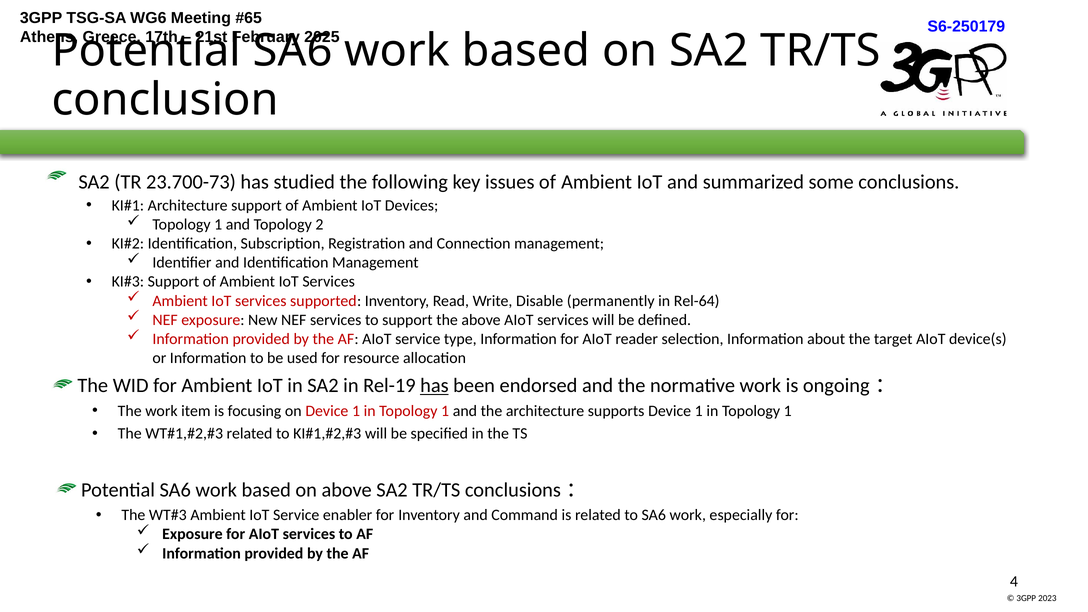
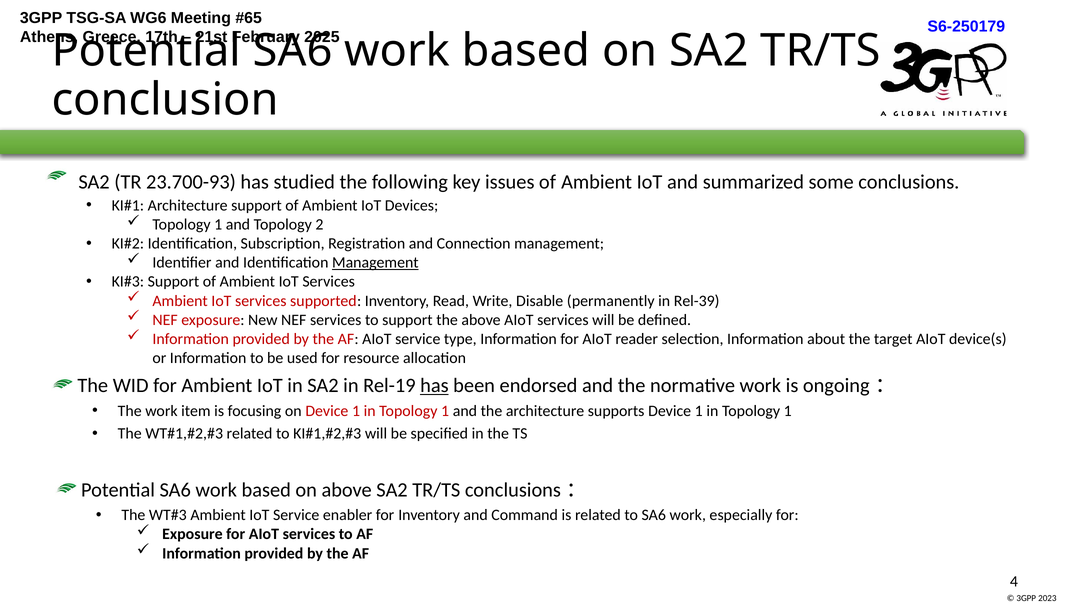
23.700-73: 23.700-73 -> 23.700-93
Management at (375, 263) underline: none -> present
Rel-64: Rel-64 -> Rel-39
